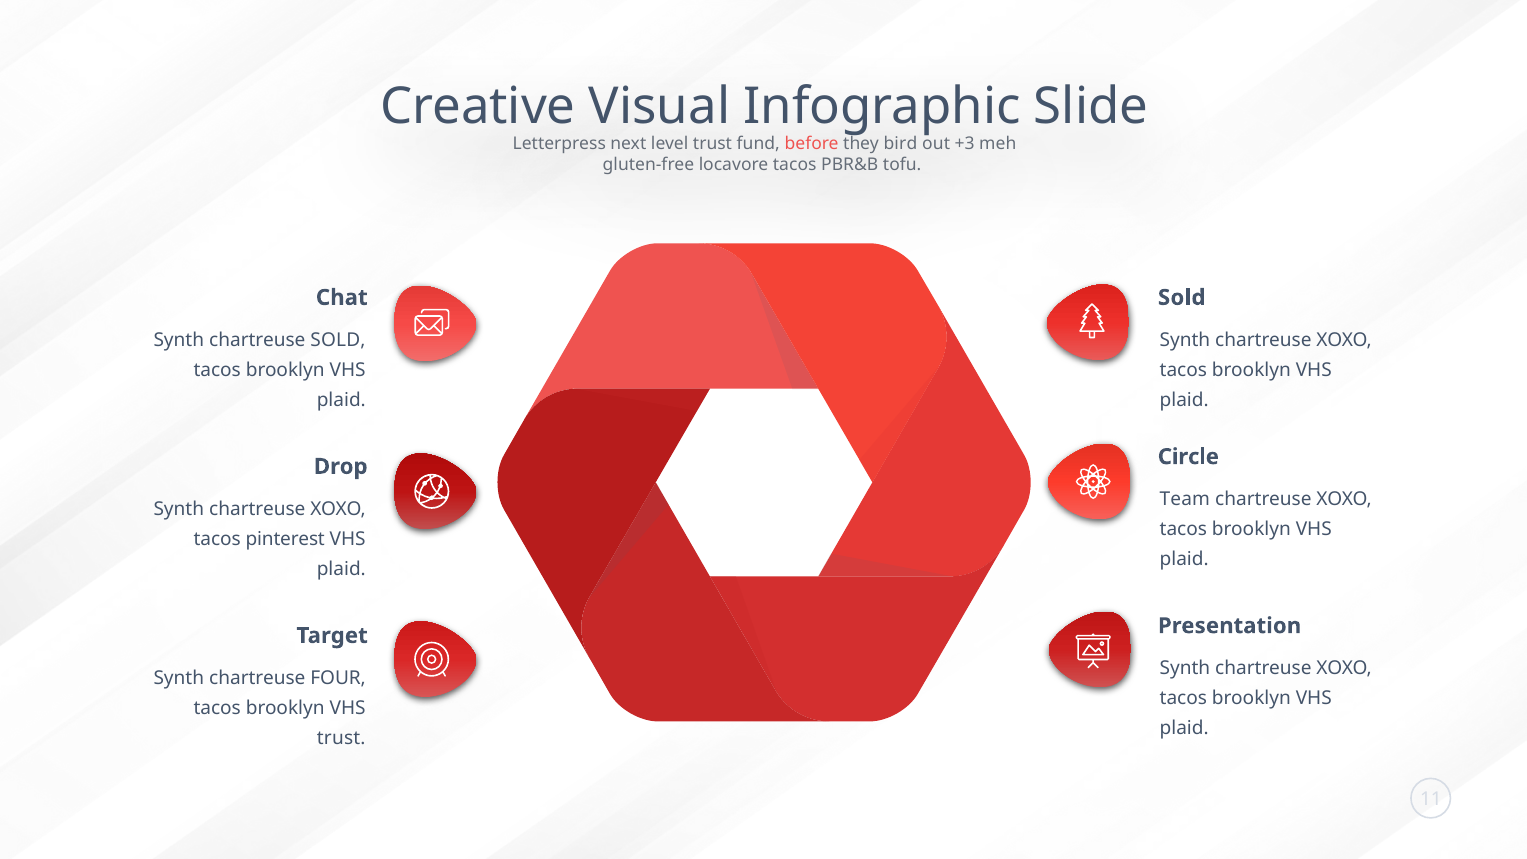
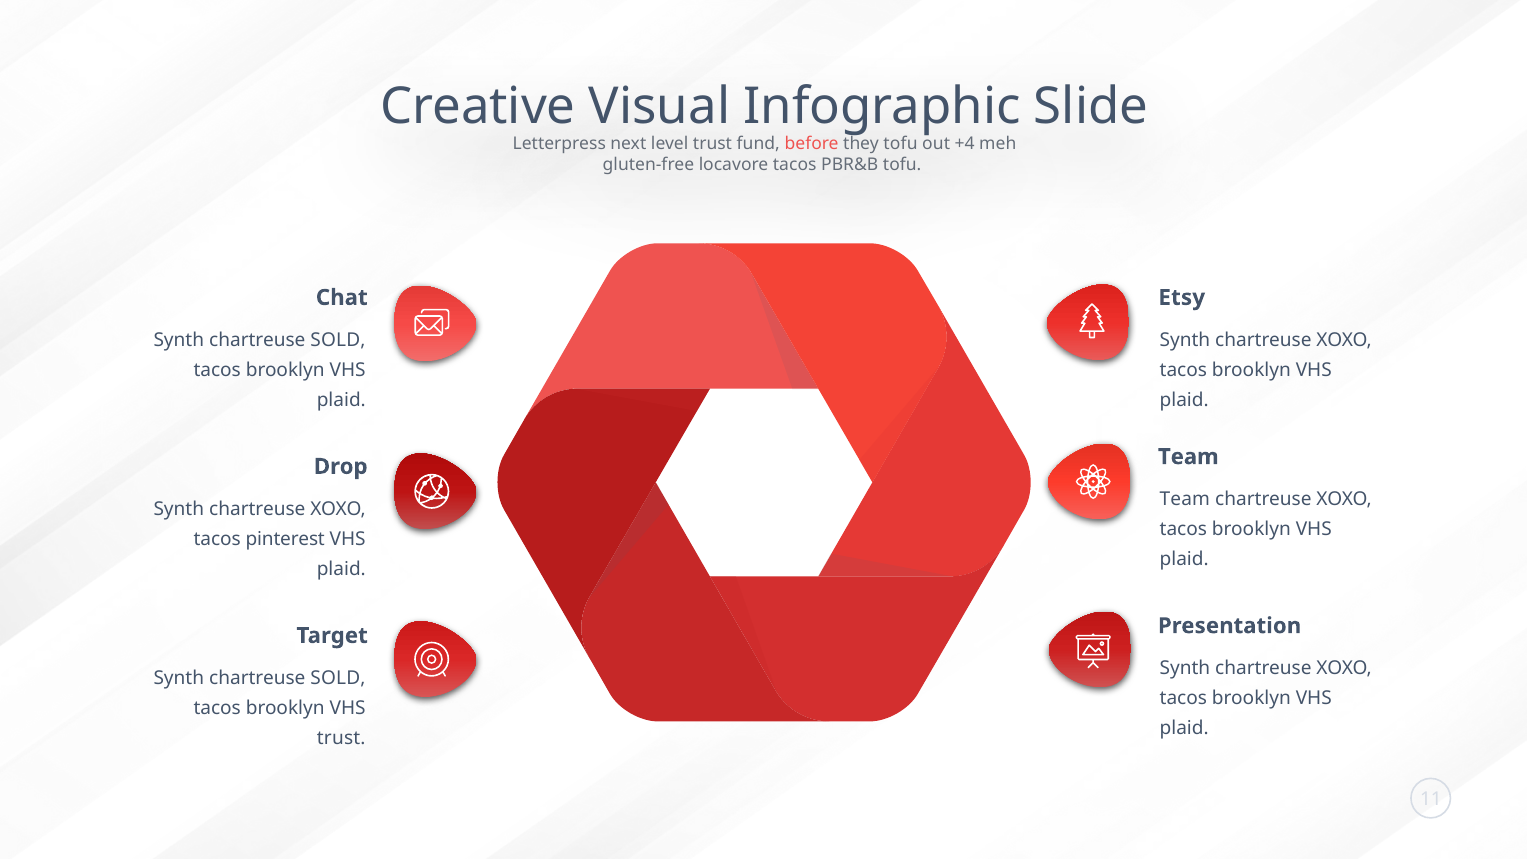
they bird: bird -> tofu
+3: +3 -> +4
Sold at (1182, 298): Sold -> Etsy
Circle at (1188, 457): Circle -> Team
FOUR at (338, 678): FOUR -> SOLD
